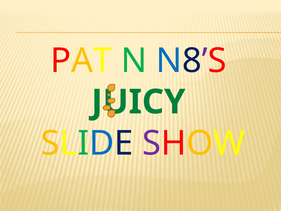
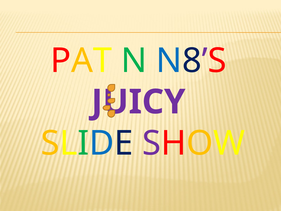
JUICY colour: green -> purple
